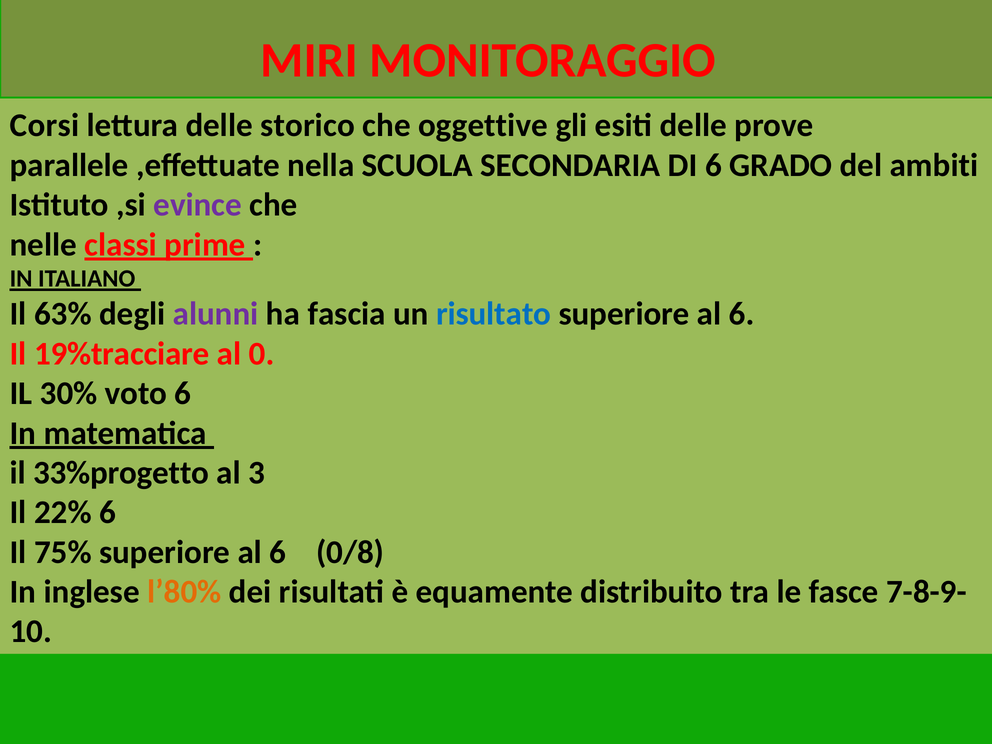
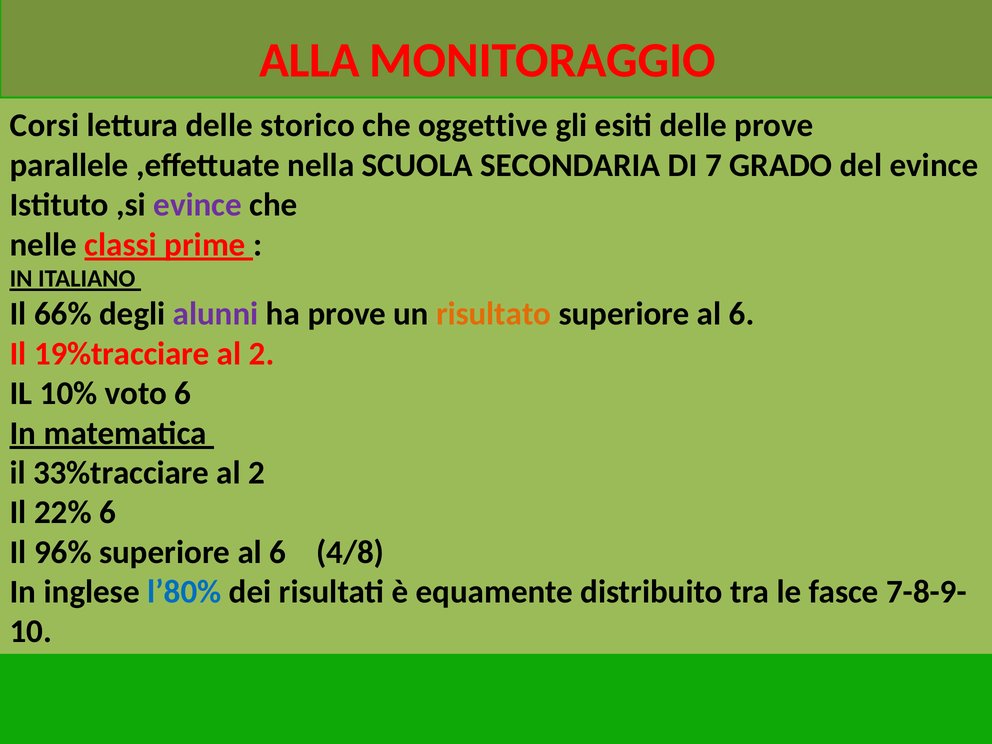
MIRI: MIRI -> ALLA
DI 6: 6 -> 7
del ambiti: ambiti -> evince
63%: 63% -> 66%
ha fascia: fascia -> prove
risultato colour: blue -> orange
0 at (262, 354): 0 -> 2
30%: 30% -> 10%
33%progetto: 33%progetto -> 33%tracciare
3 at (257, 473): 3 -> 2
75%: 75% -> 96%
0/8: 0/8 -> 4/8
l’80% colour: orange -> blue
